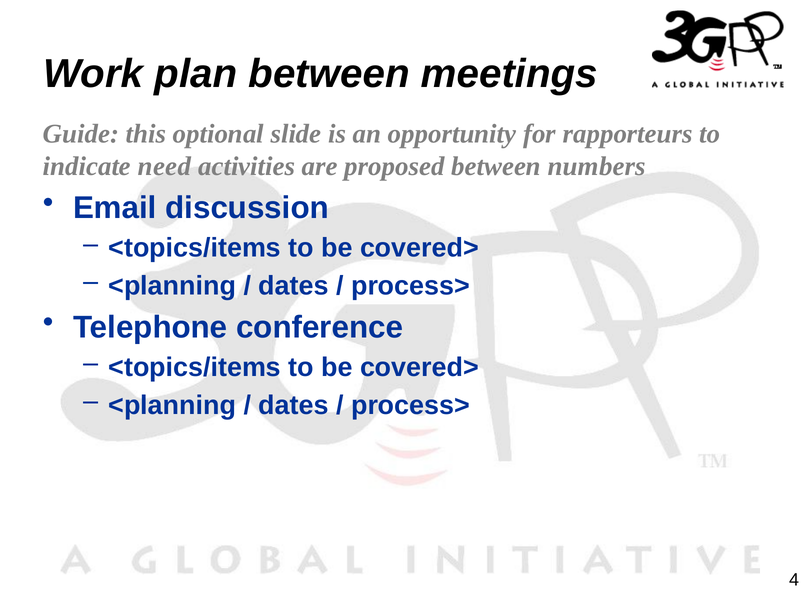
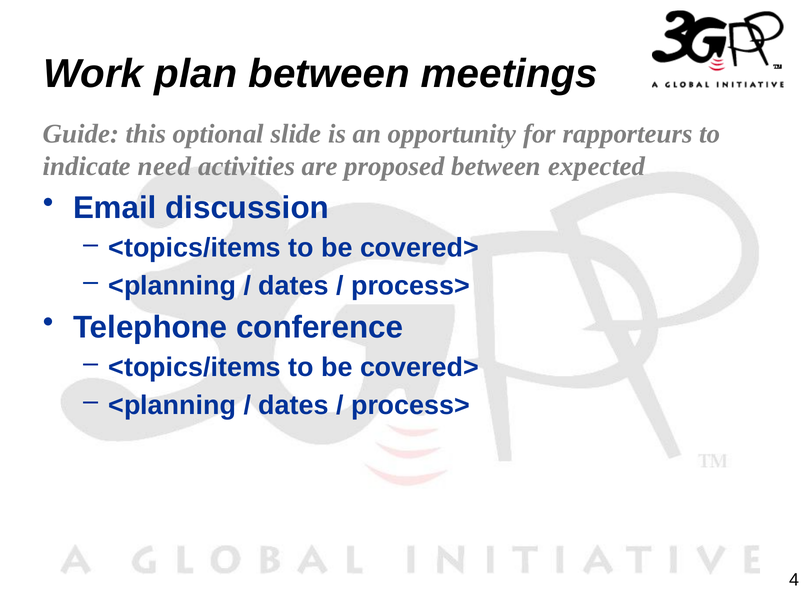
numbers: numbers -> expected
